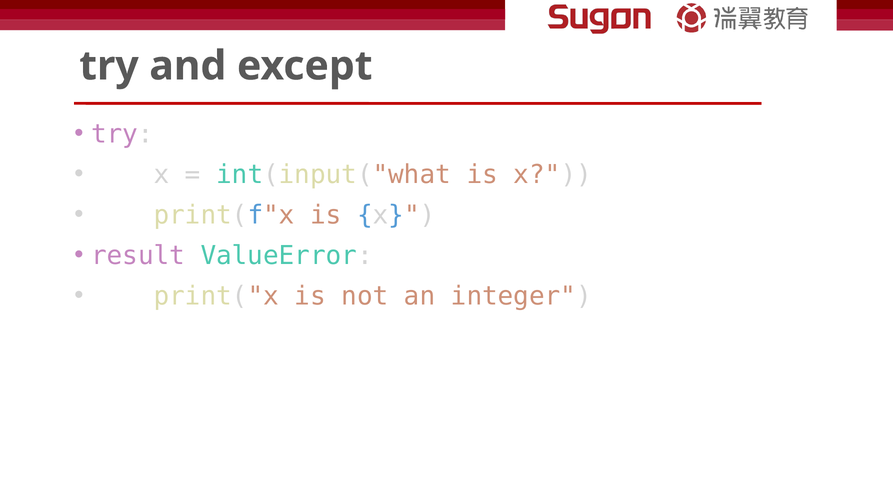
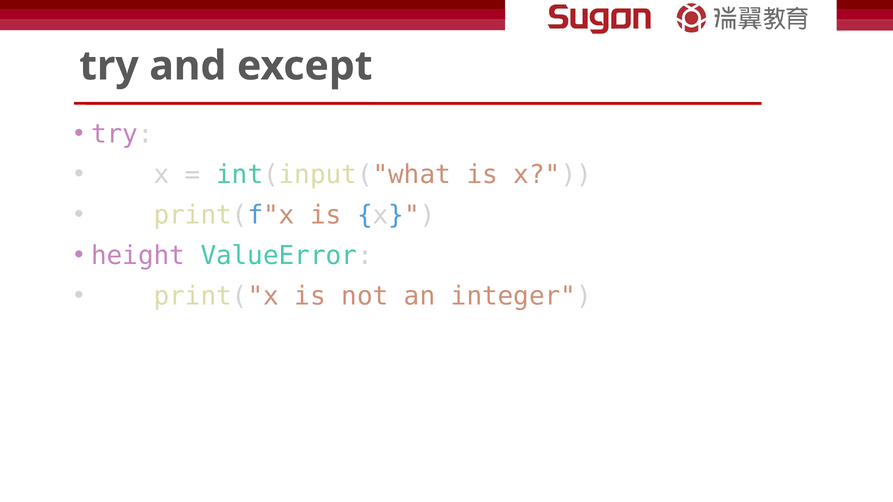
result: result -> height
